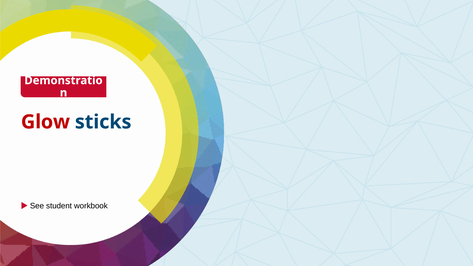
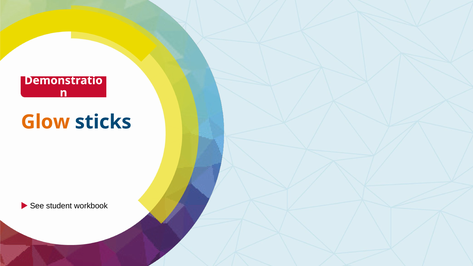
Glow colour: red -> orange
